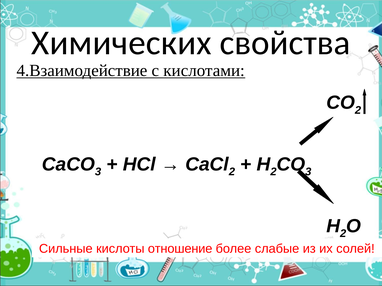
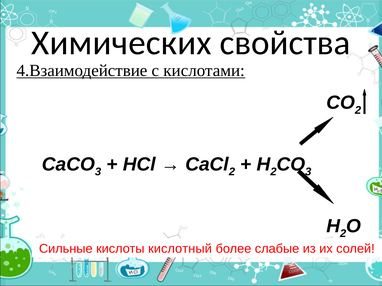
отношение: отношение -> кислотный
